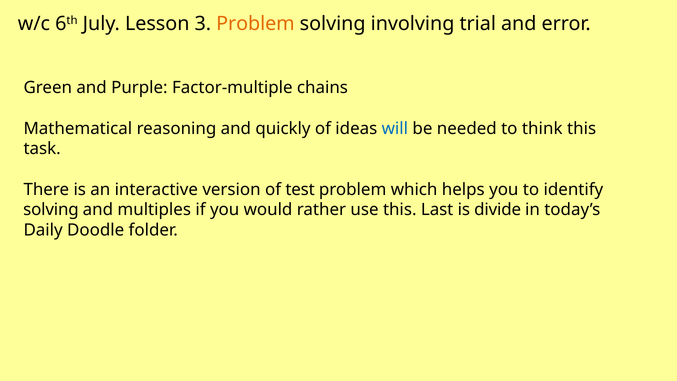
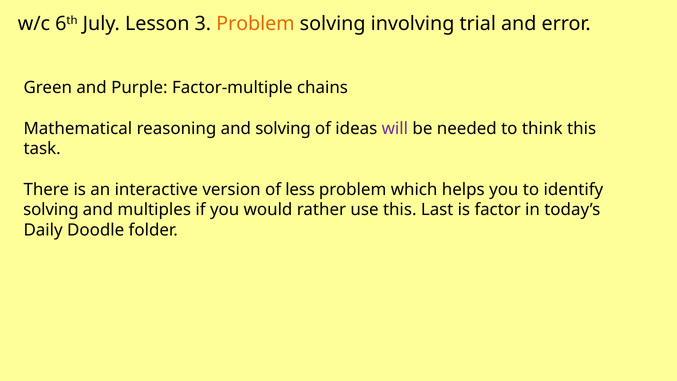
and quickly: quickly -> solving
will colour: blue -> purple
test: test -> less
divide: divide -> factor
